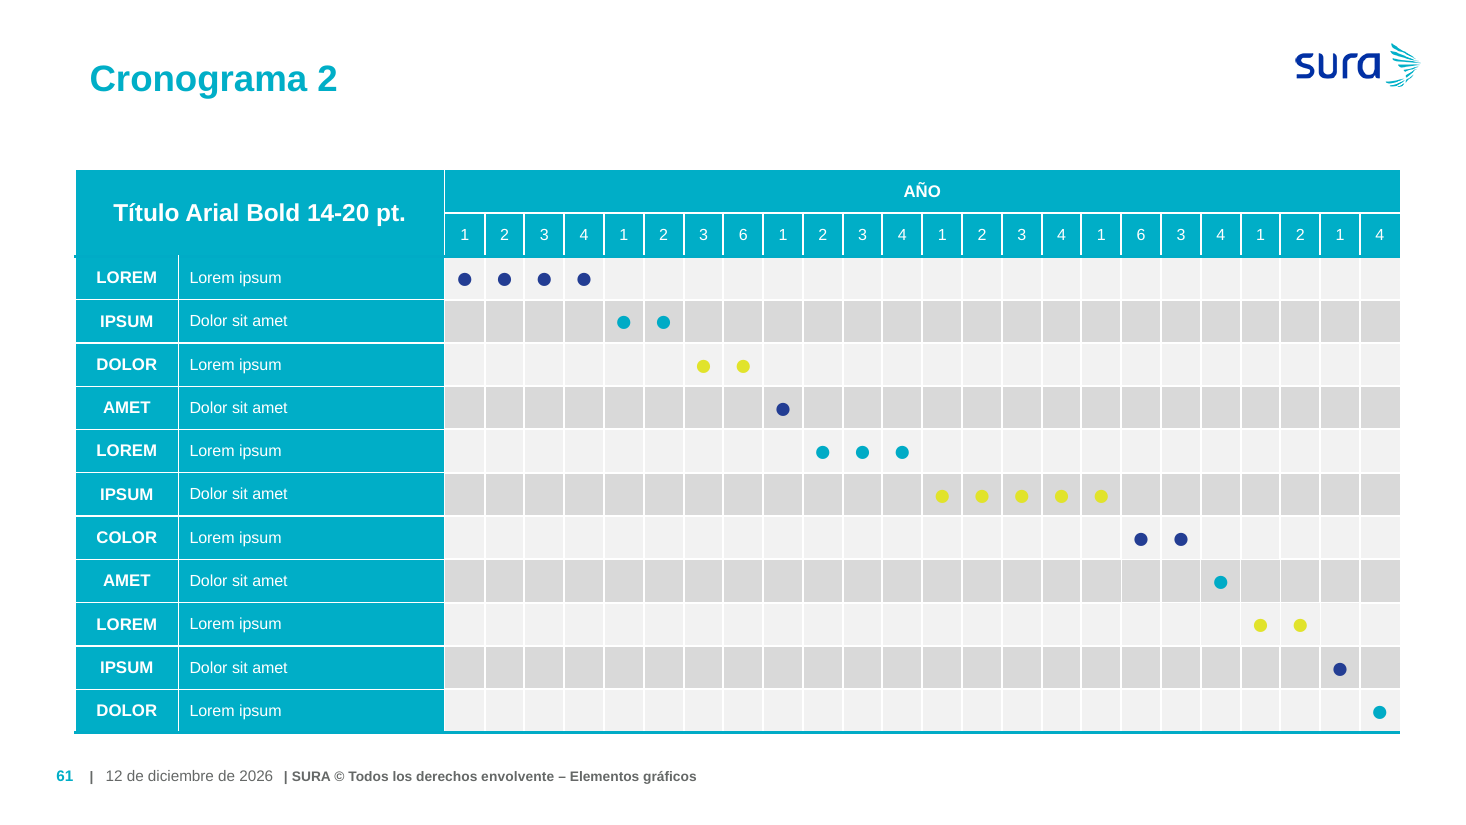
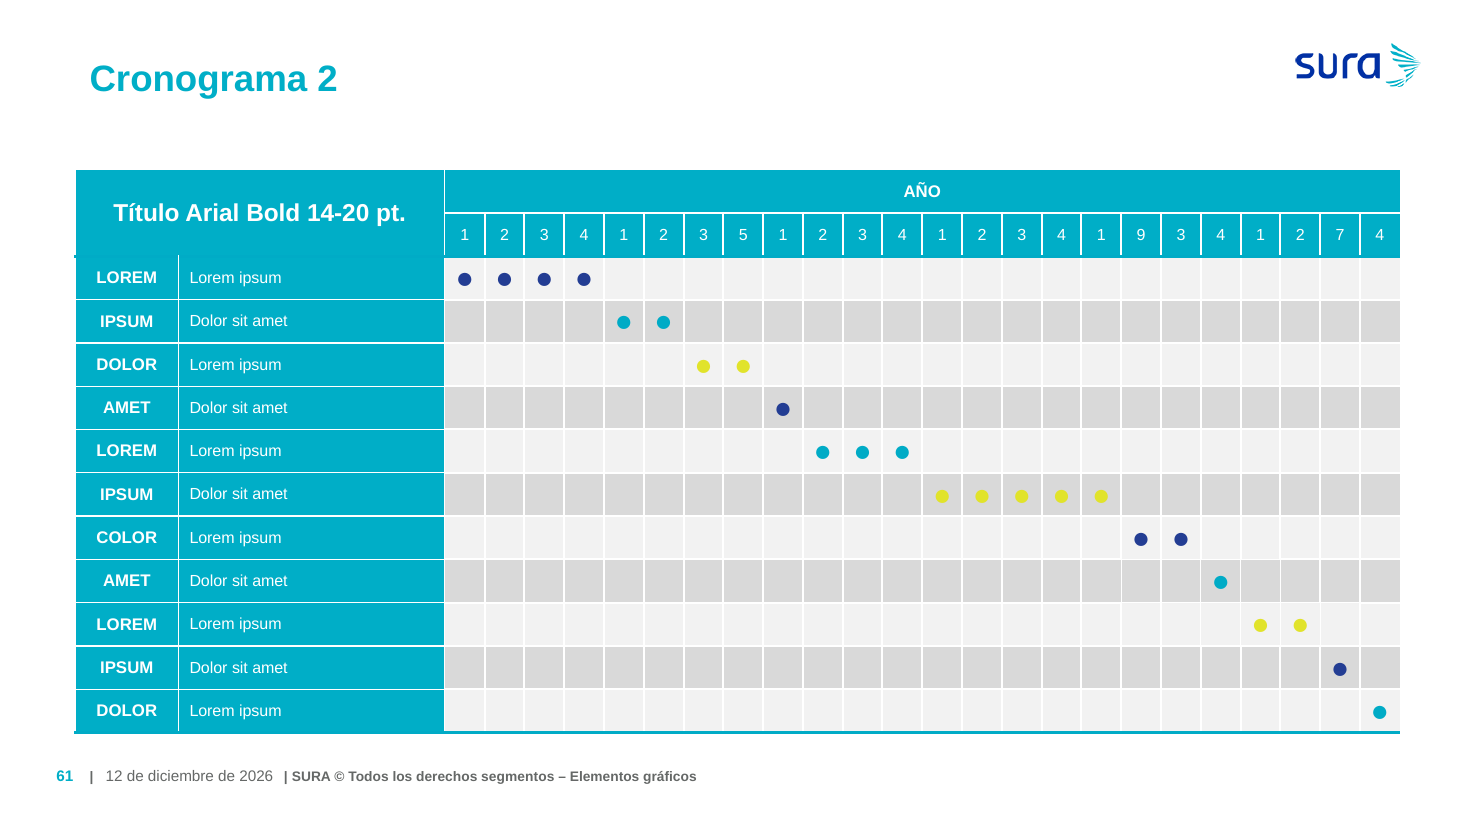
3 6: 6 -> 5
1 6: 6 -> 9
2 1: 1 -> 7
envolvente: envolvente -> segmentos
